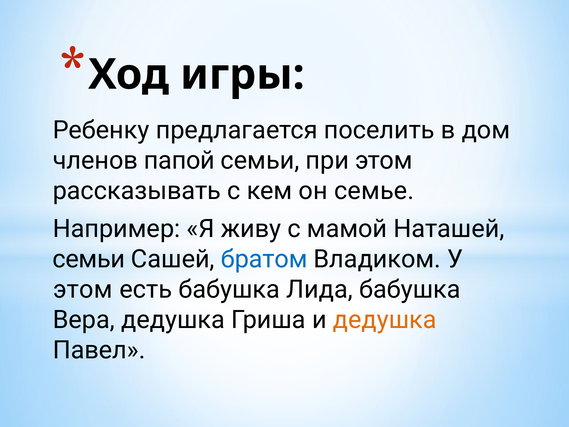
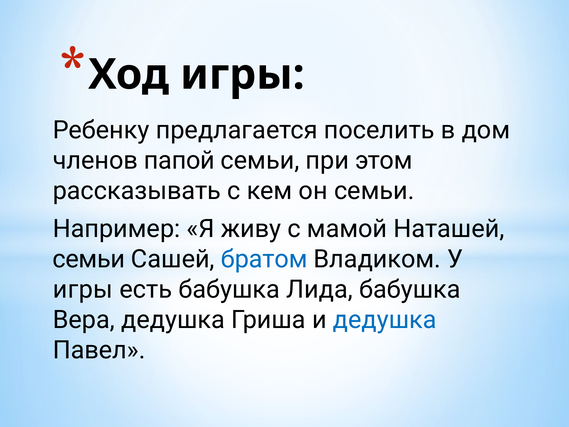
он семье: семье -> семьи
этом at (83, 289): этом -> игры
дедушка at (385, 320) colour: orange -> blue
